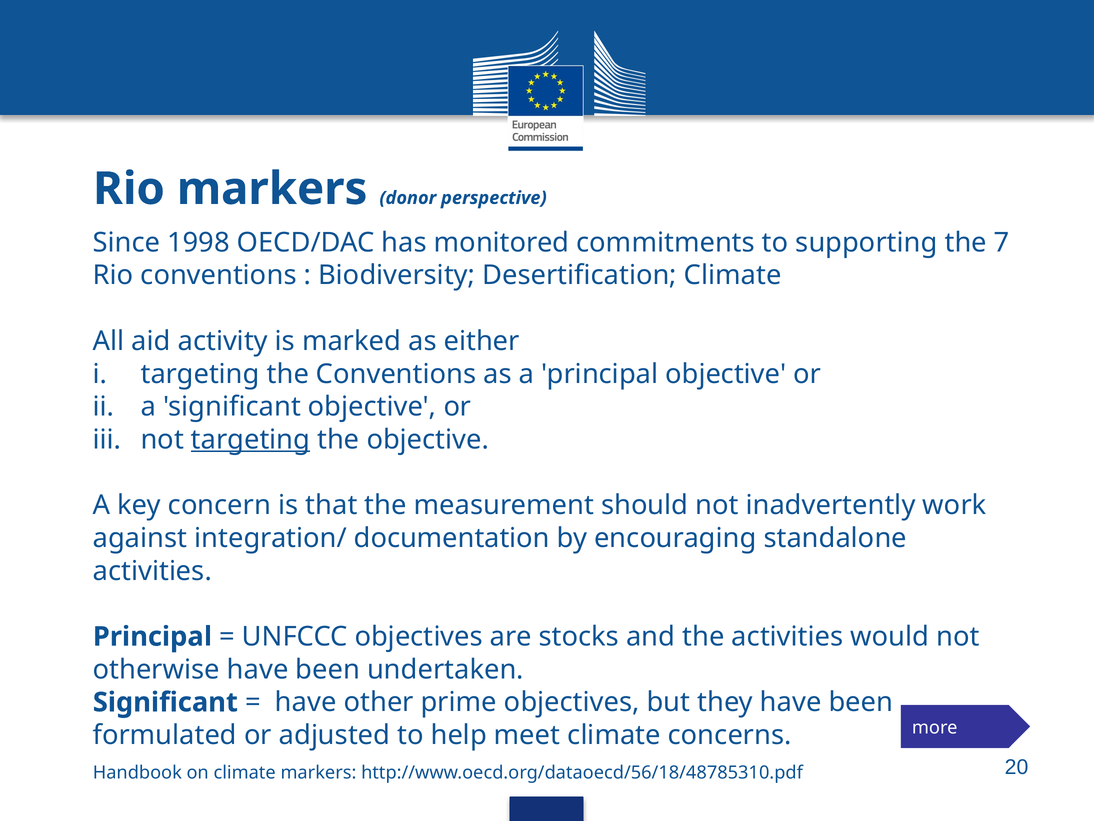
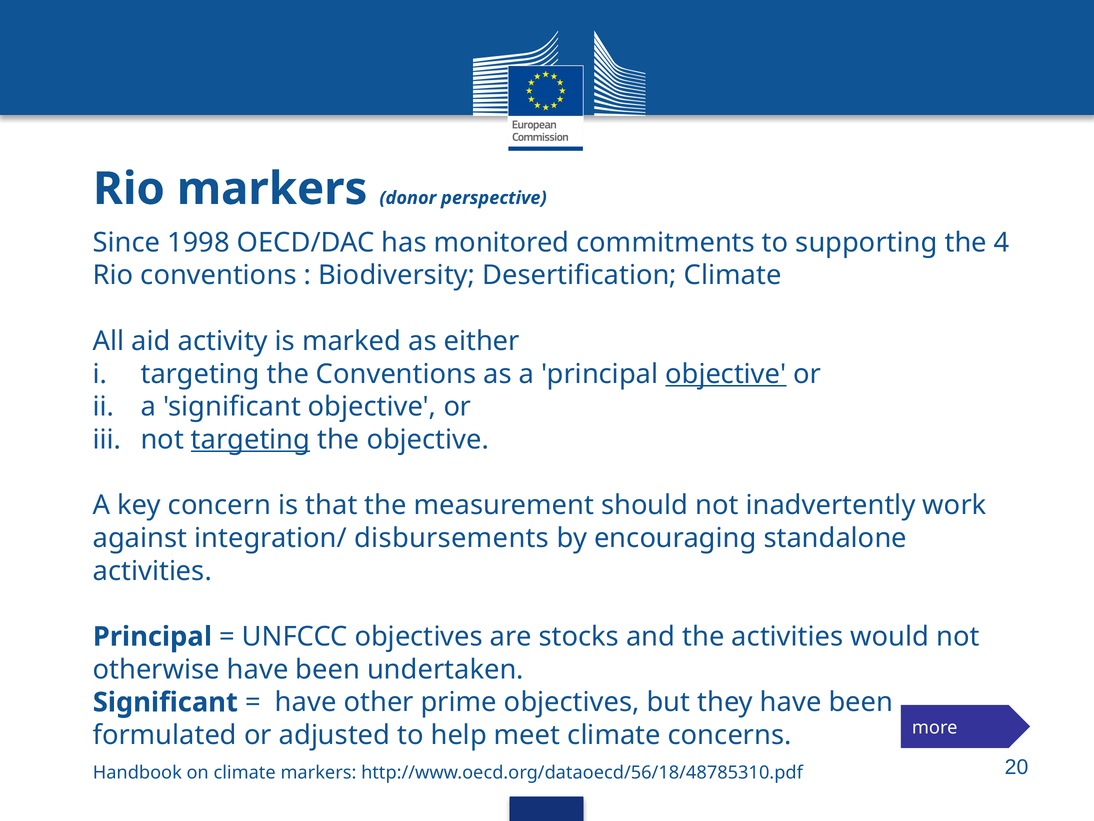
7: 7 -> 4
objective at (726, 374) underline: none -> present
documentation: documentation -> disbursements
